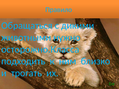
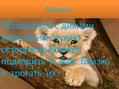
осторожно.Класса: осторожно.Класса -> осторожно.Ксения
